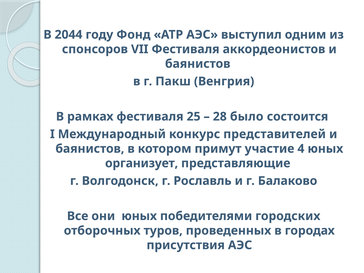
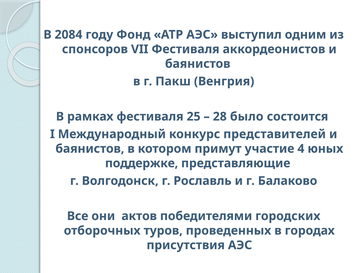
2044: 2044 -> 2084
организует: организует -> поддержке
они юных: юных -> актов
